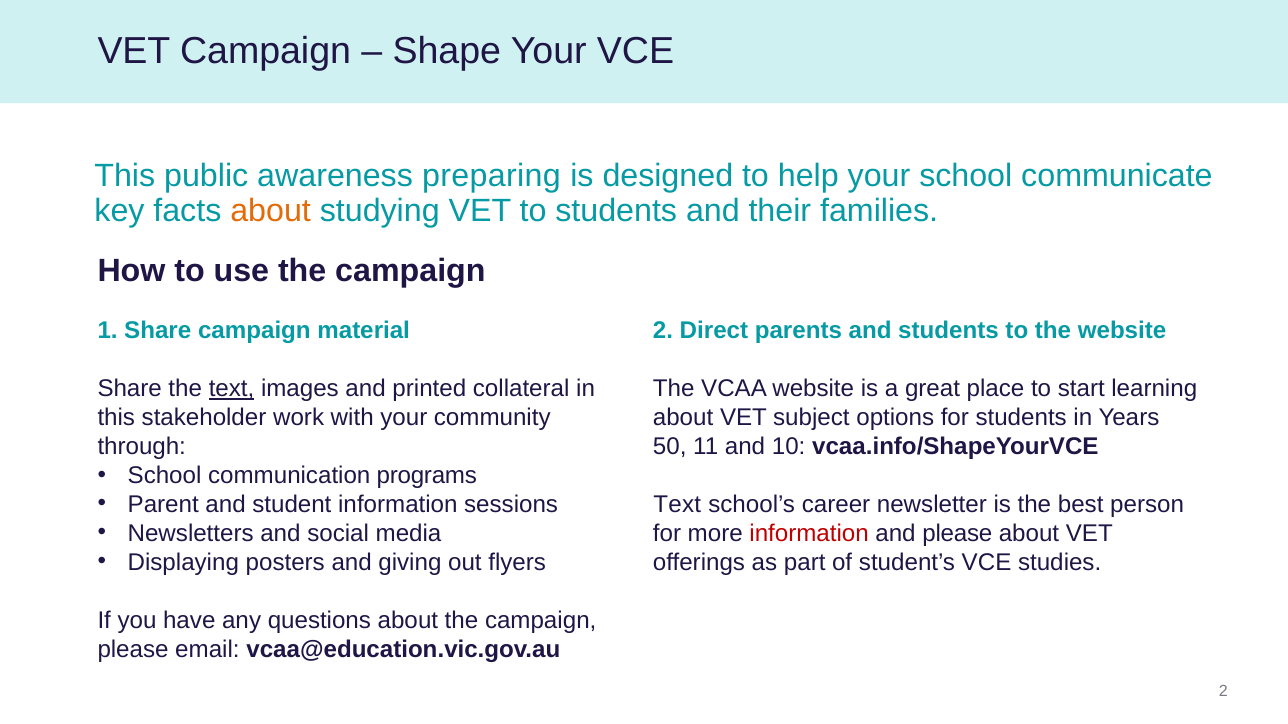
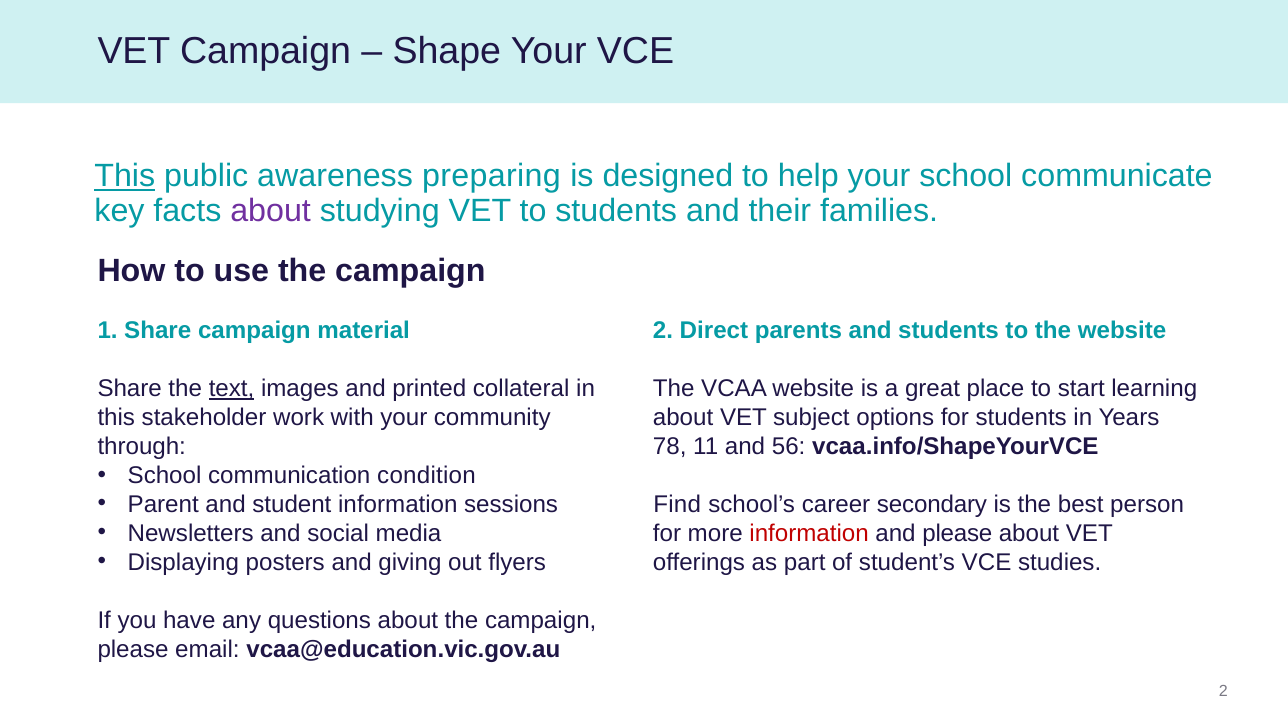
This at (125, 176) underline: none -> present
about at (271, 211) colour: orange -> purple
50: 50 -> 78
10: 10 -> 56
programs: programs -> condition
Text at (677, 505): Text -> Find
newsletter: newsletter -> secondary
